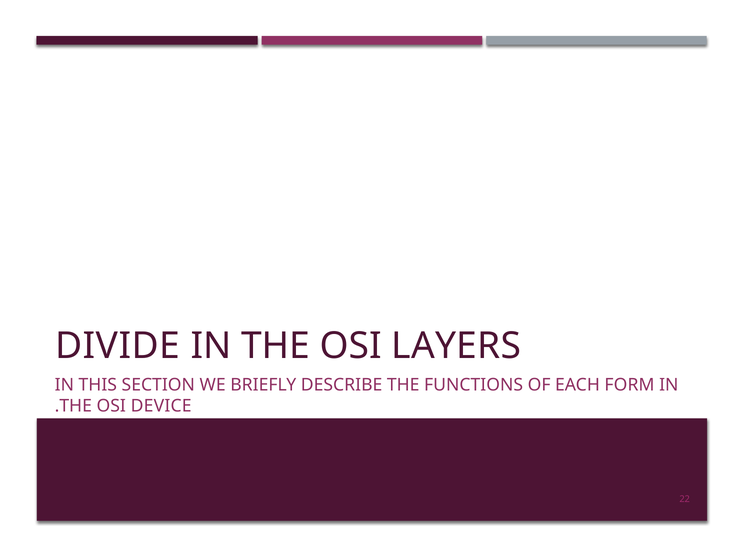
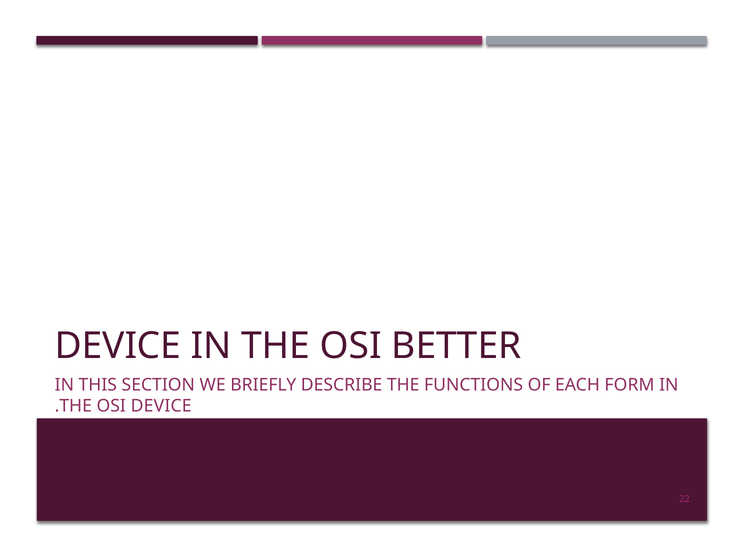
DIVIDE at (118, 346): DIVIDE -> DEVICE
LAYERS: LAYERS -> BETTER
